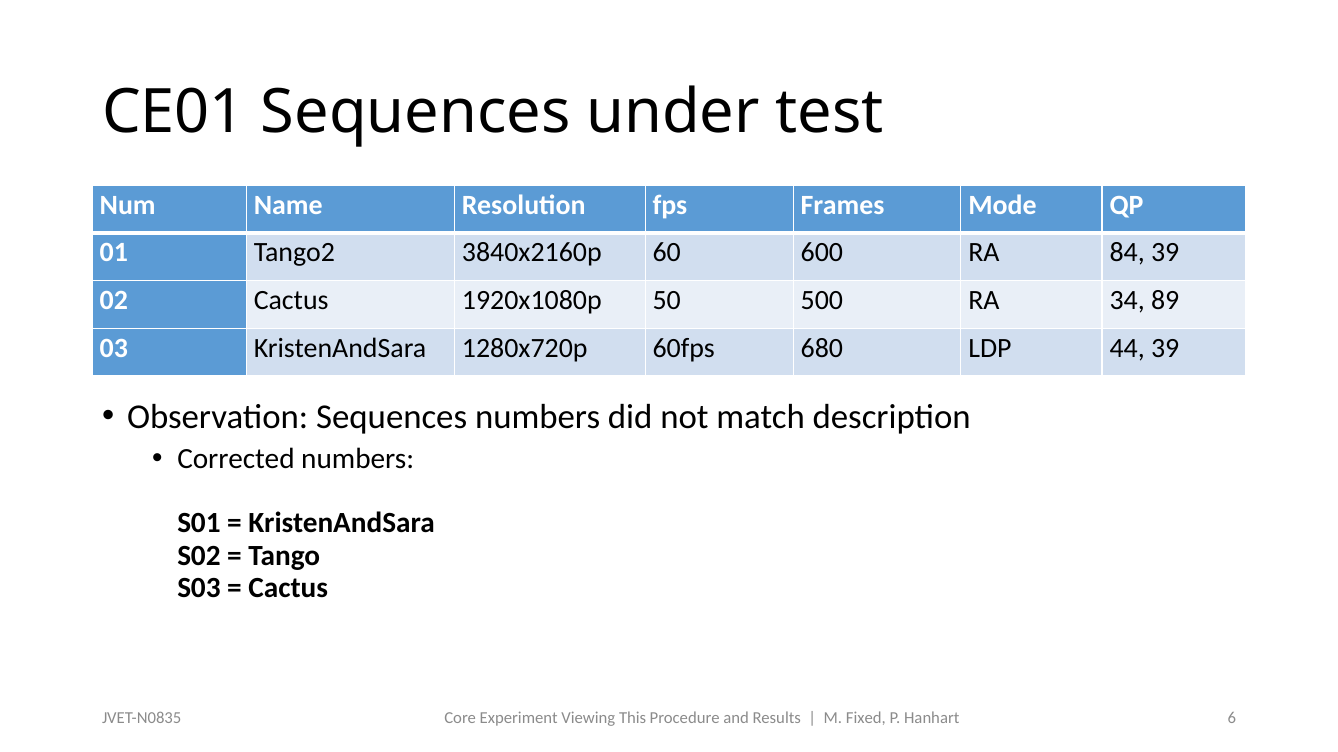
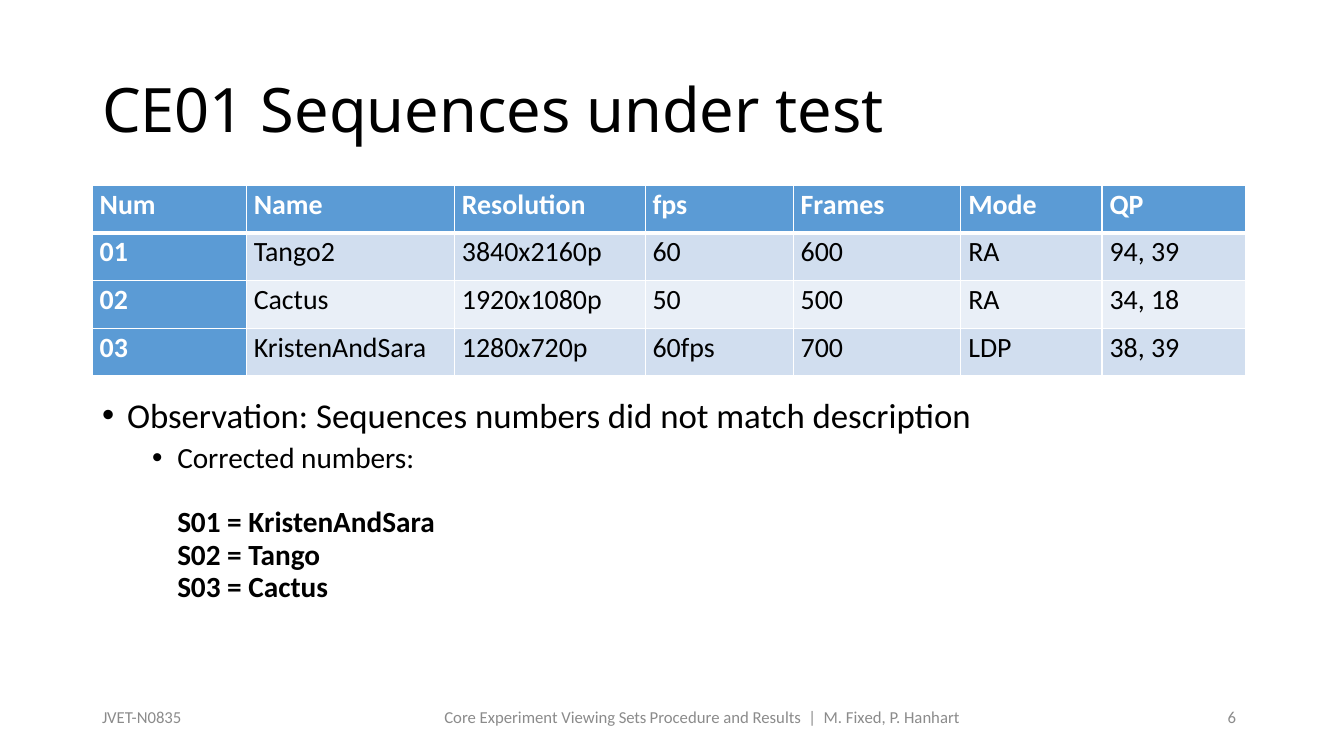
84: 84 -> 94
89: 89 -> 18
680: 680 -> 700
44: 44 -> 38
This: This -> Sets
